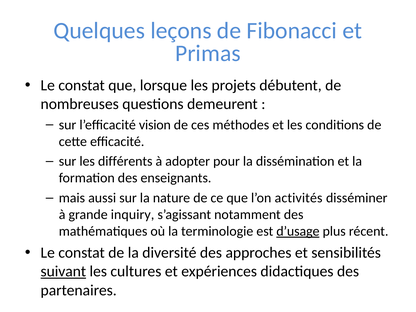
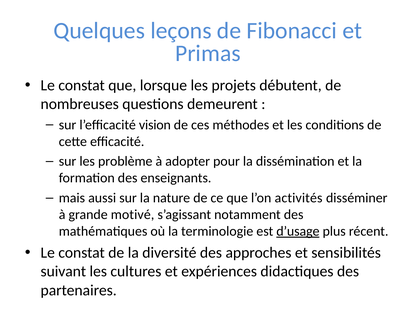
différents: différents -> problème
inquiry: inquiry -> motivé
suivant underline: present -> none
